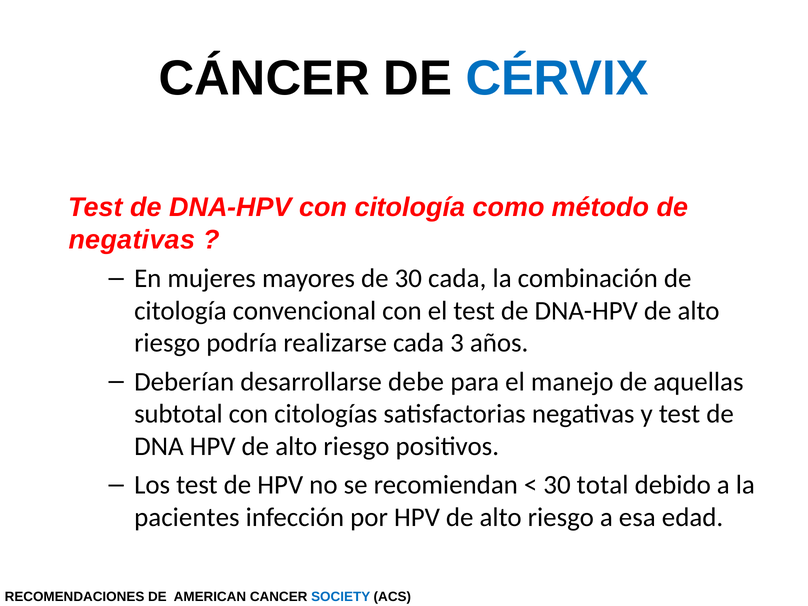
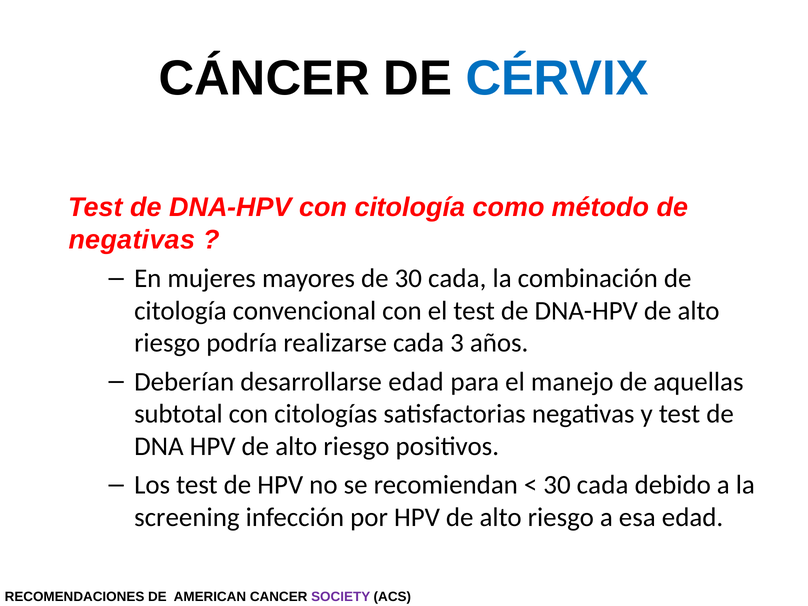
desarrollarse debe: debe -> edad
total at (603, 485): total -> cada
pacientes: pacientes -> screening
SOCIETY colour: blue -> purple
